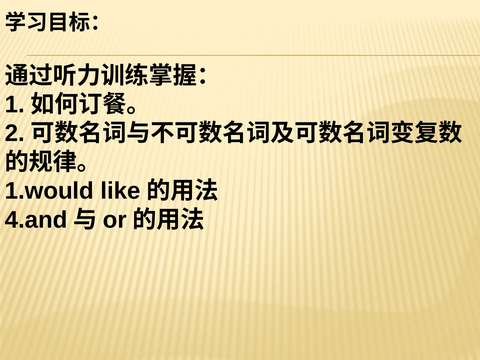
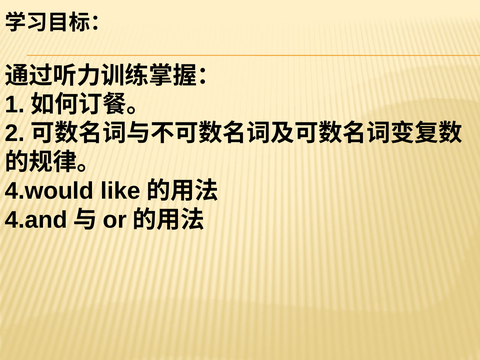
1.would: 1.would -> 4.would
